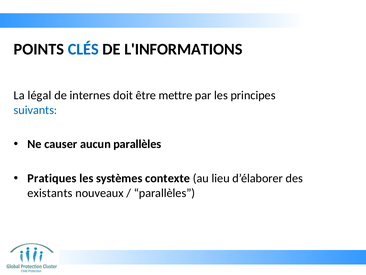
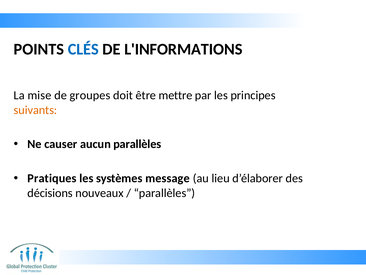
légal: légal -> mise
internes: internes -> groupes
suivants colour: blue -> orange
contexte: contexte -> message
existants: existants -> décisions
